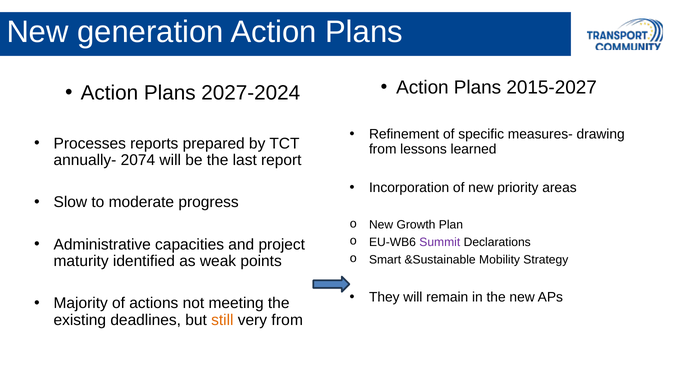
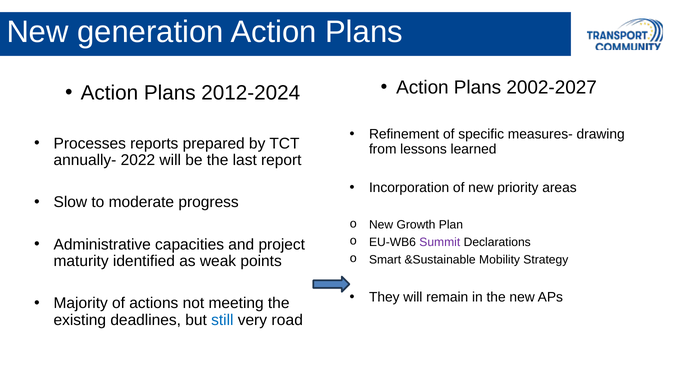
2015-2027: 2015-2027 -> 2002-2027
2027-2024: 2027-2024 -> 2012-2024
2074: 2074 -> 2022
still colour: orange -> blue
very from: from -> road
